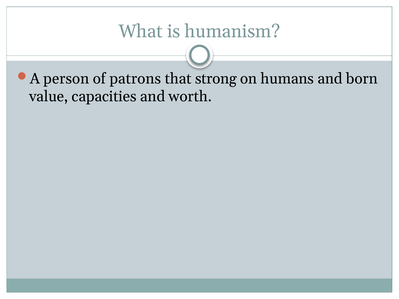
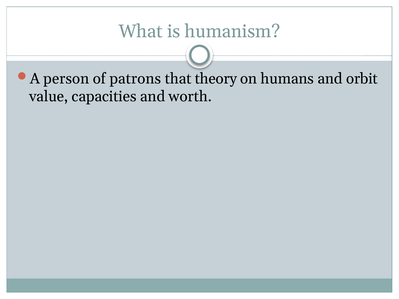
strong: strong -> theory
born: born -> orbit
